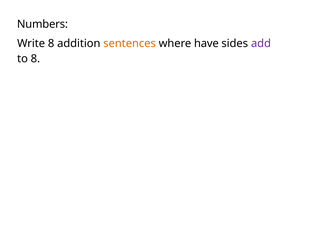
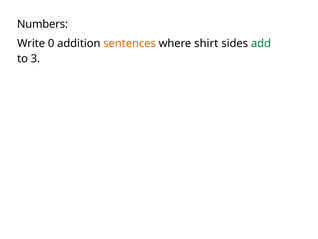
Write 8: 8 -> 0
have: have -> shirt
add colour: purple -> green
to 8: 8 -> 3
